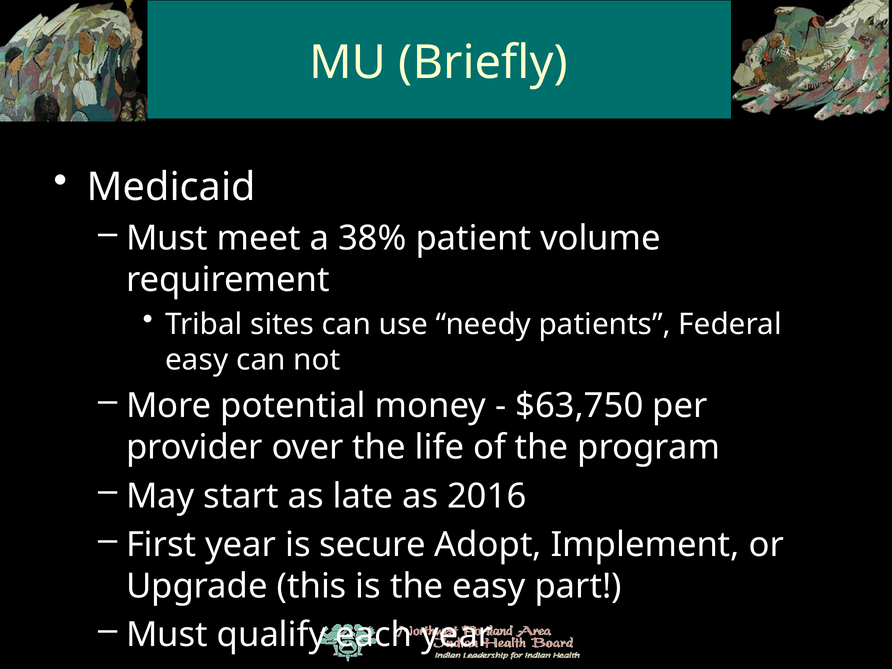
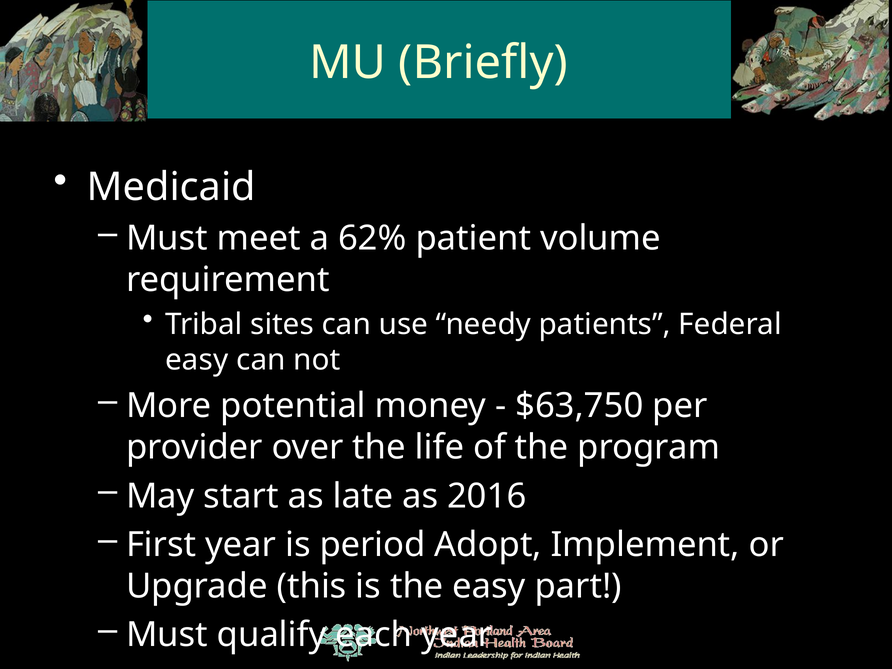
38%: 38% -> 62%
secure: secure -> period
